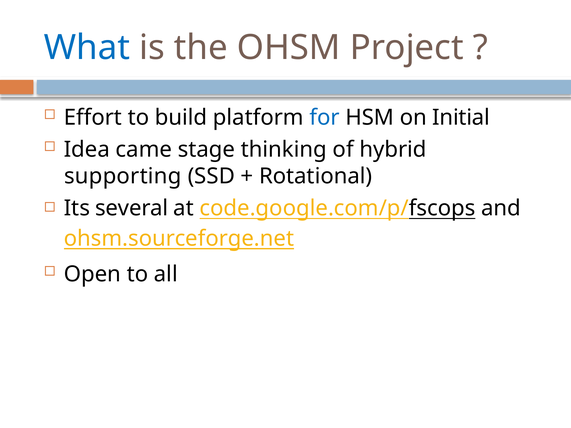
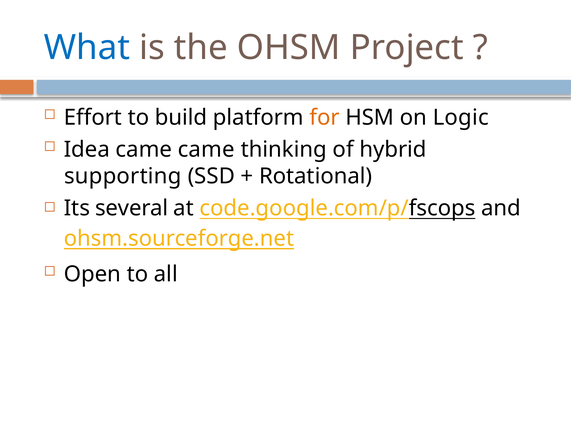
for colour: blue -> orange
Initial: Initial -> Logic
came stage: stage -> came
